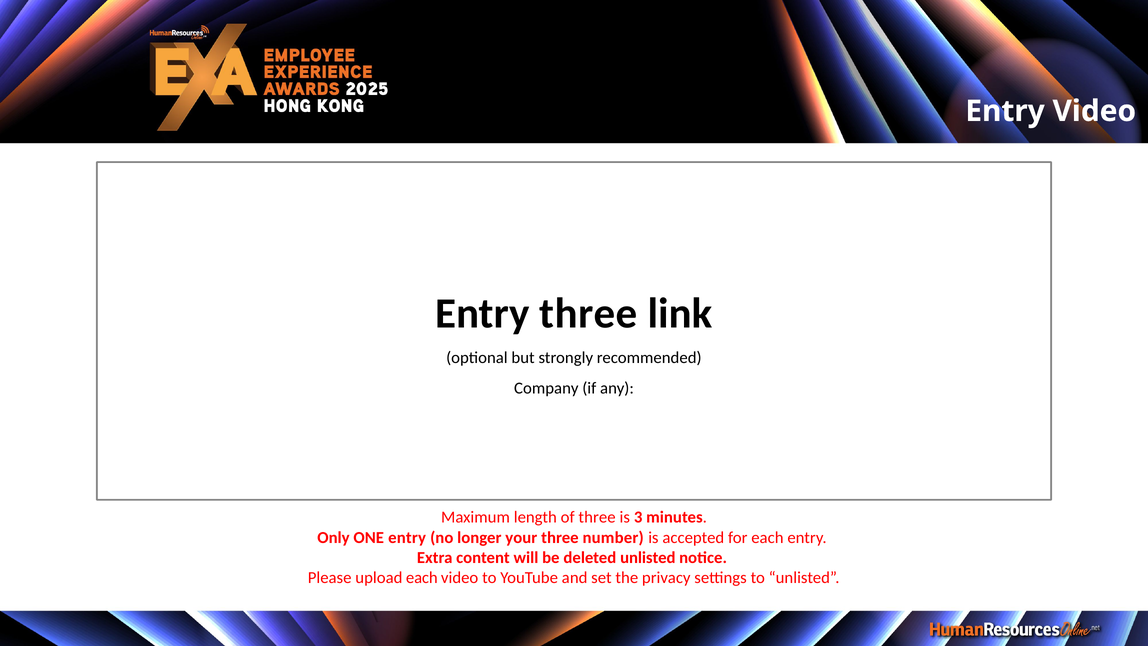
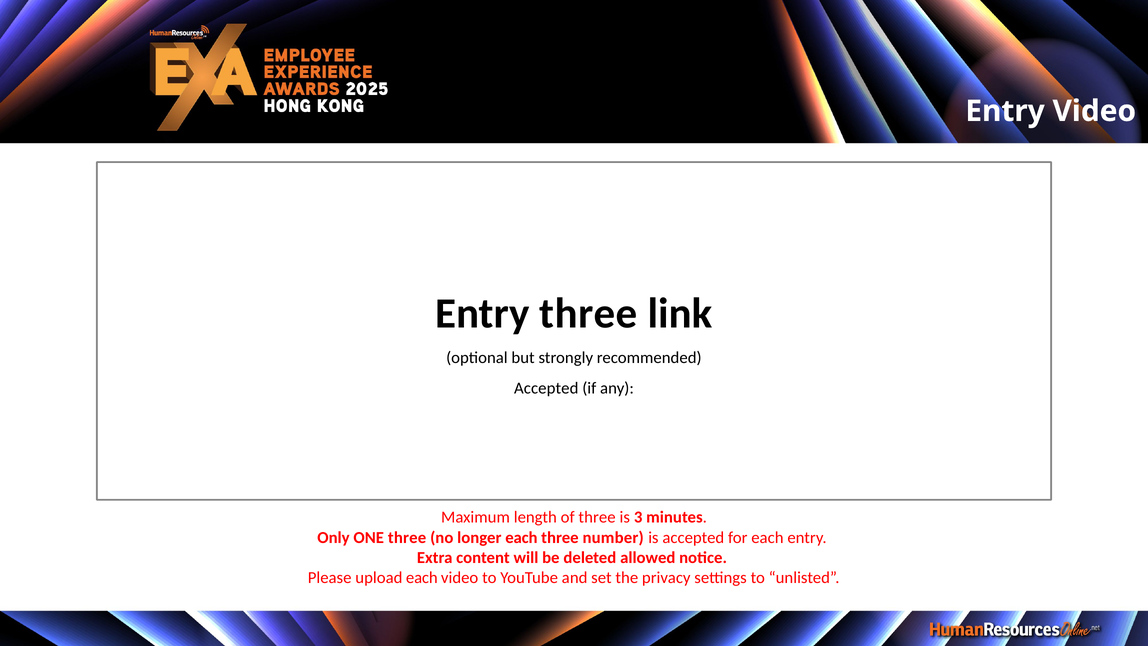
Company at (546, 388): Company -> Accepted
ONE entry: entry -> three
longer your: your -> each
deleted unlisted: unlisted -> allowed
